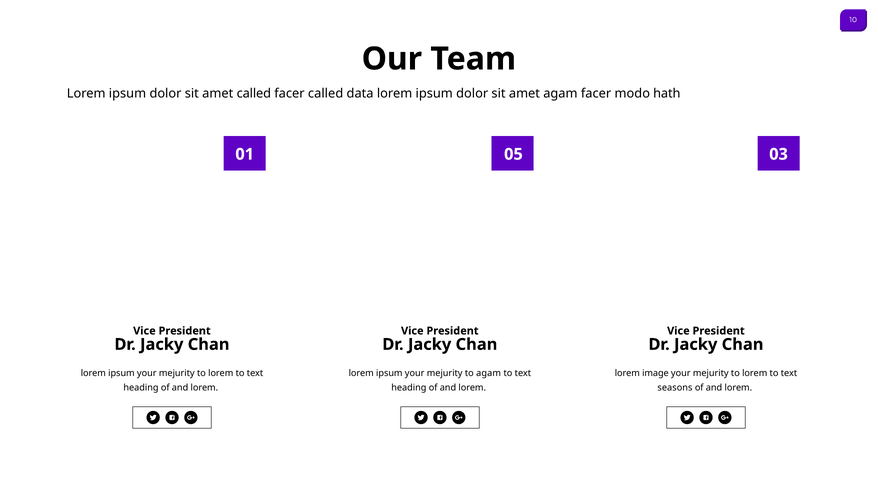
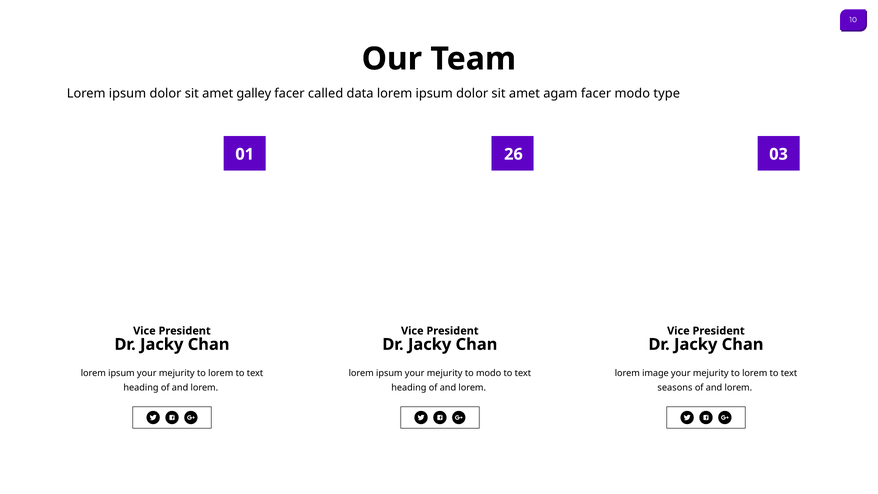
amet called: called -> galley
hath: hath -> type
05: 05 -> 26
to agam: agam -> modo
